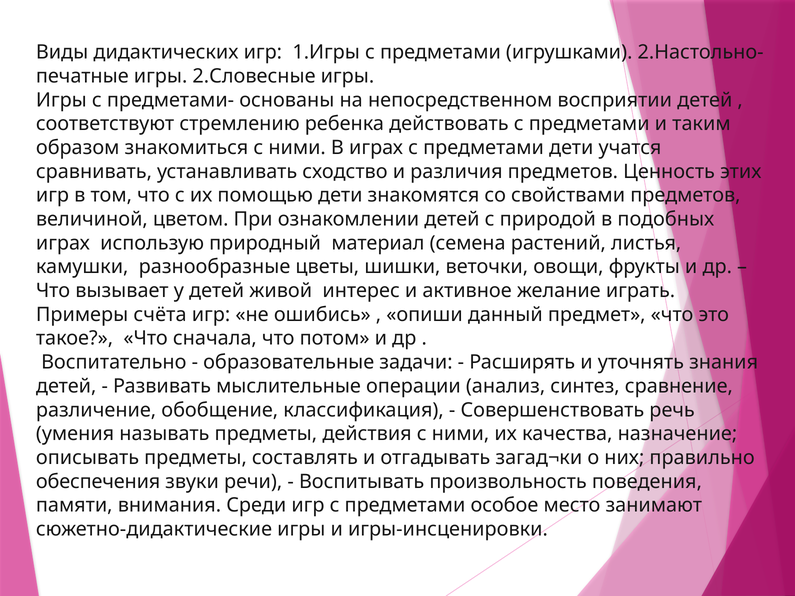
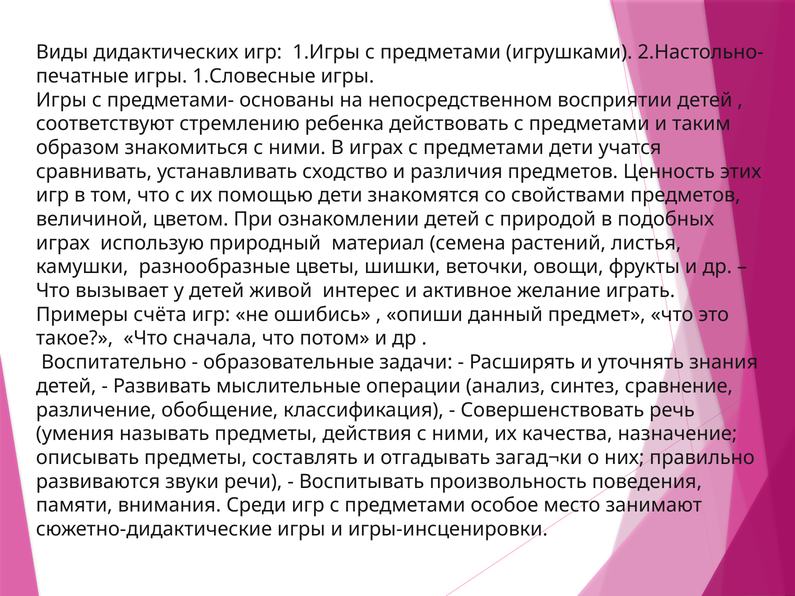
2.Словесные: 2.Словесные -> 1.Словесные
обеспечения: обеспечения -> развиваются
